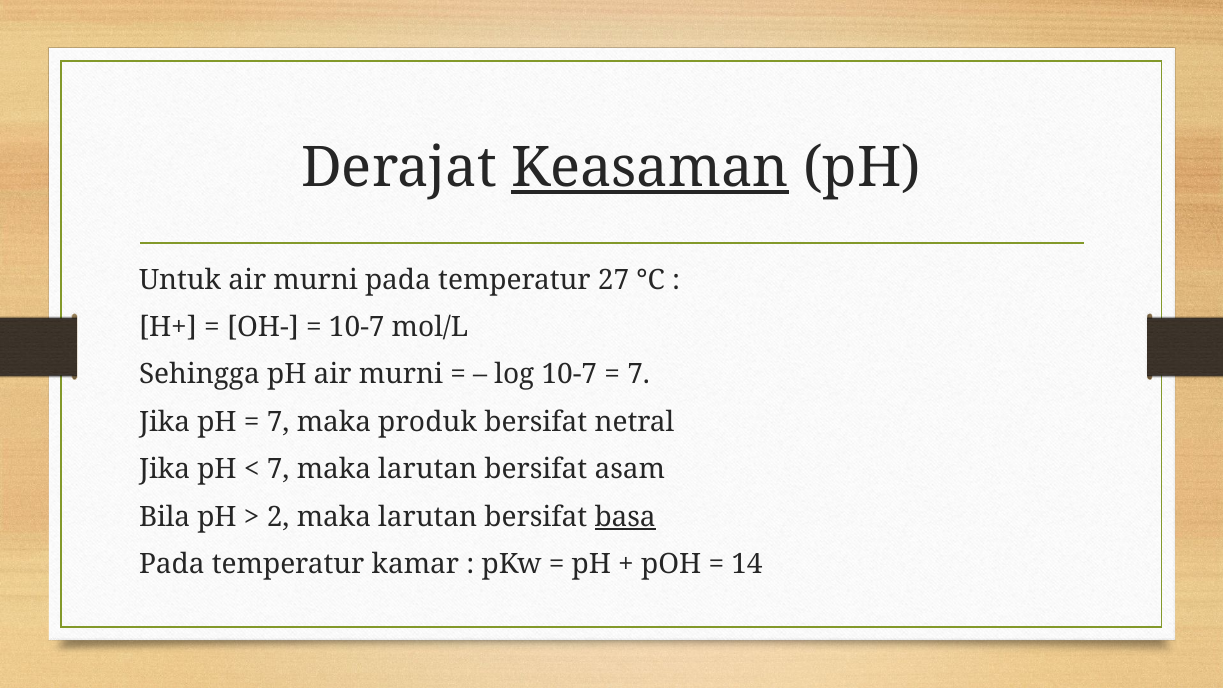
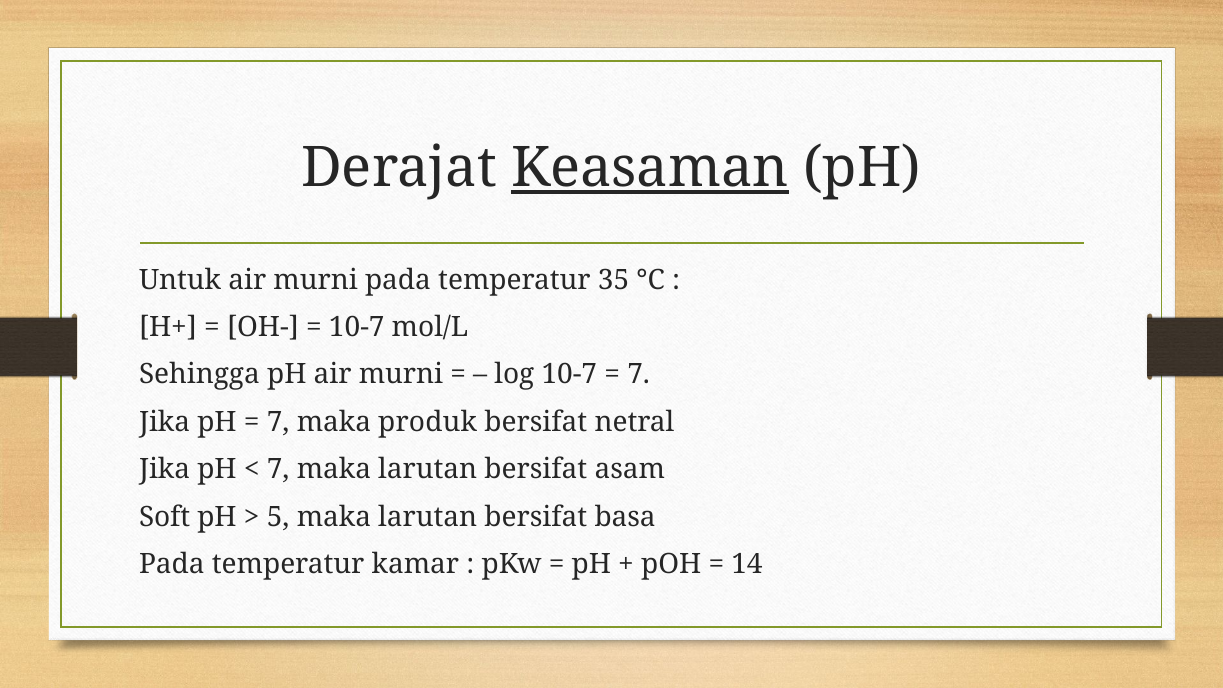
27: 27 -> 35
Bila: Bila -> Soft
2: 2 -> 5
basa underline: present -> none
